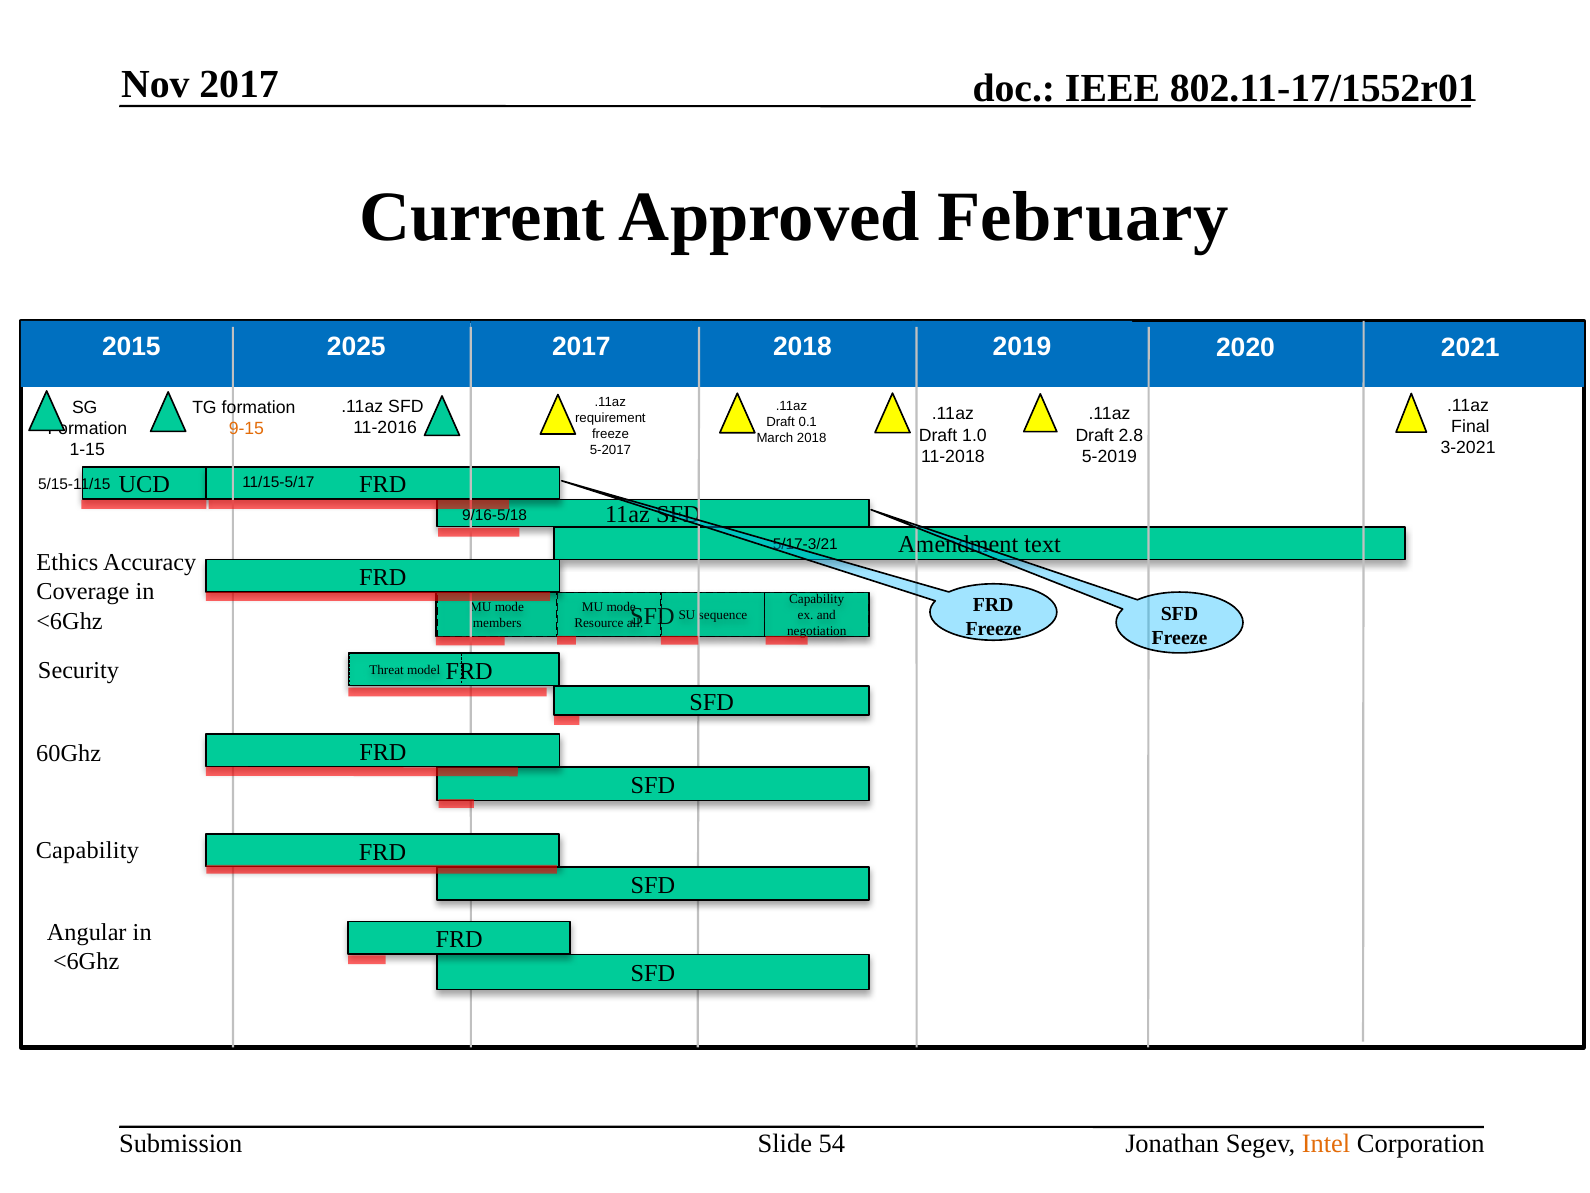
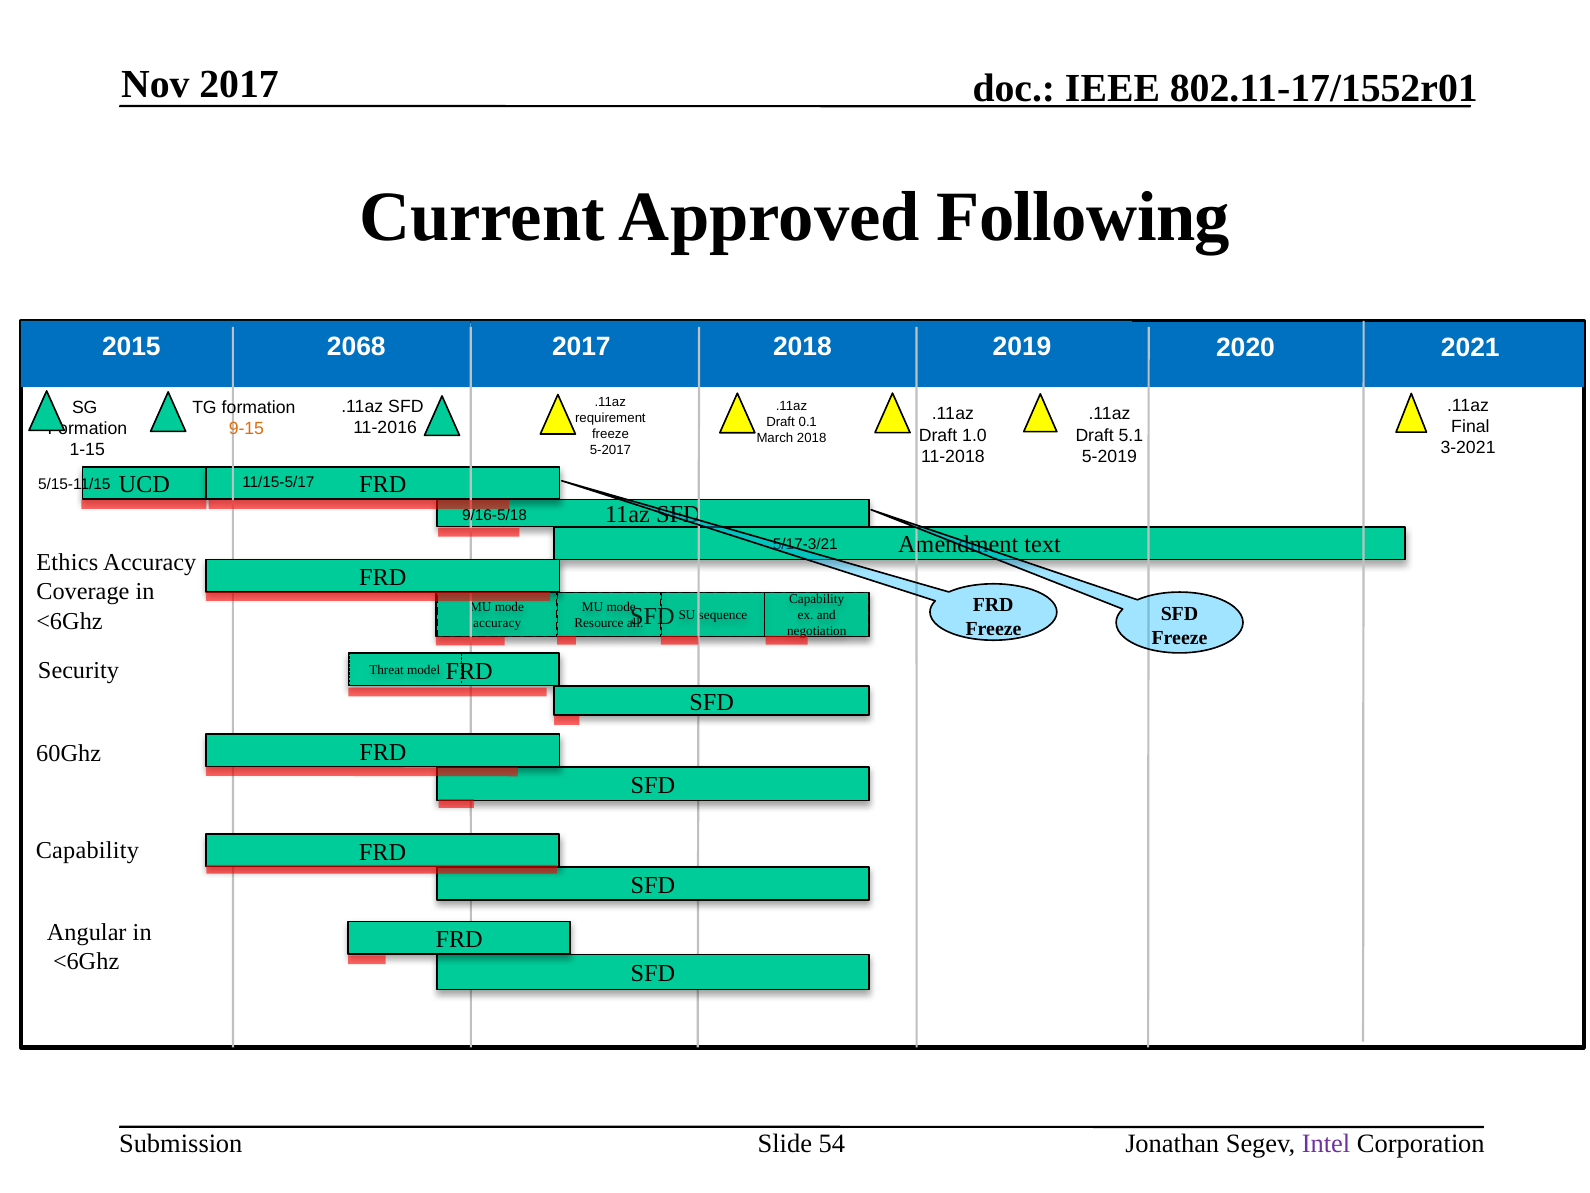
February: February -> Following
2025: 2025 -> 2068
2.8: 2.8 -> 5.1
members at (497, 623): members -> accuracy
Intel colour: orange -> purple
